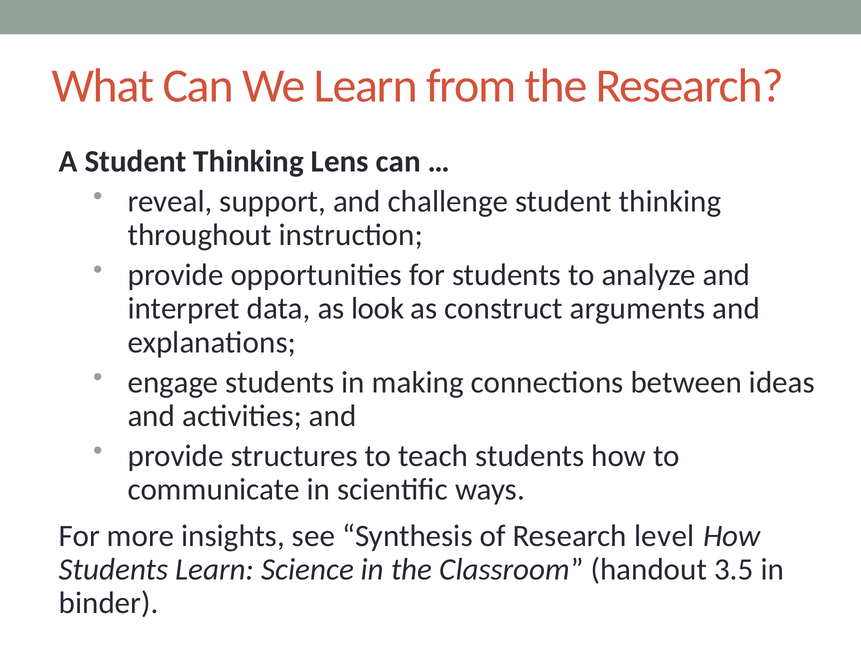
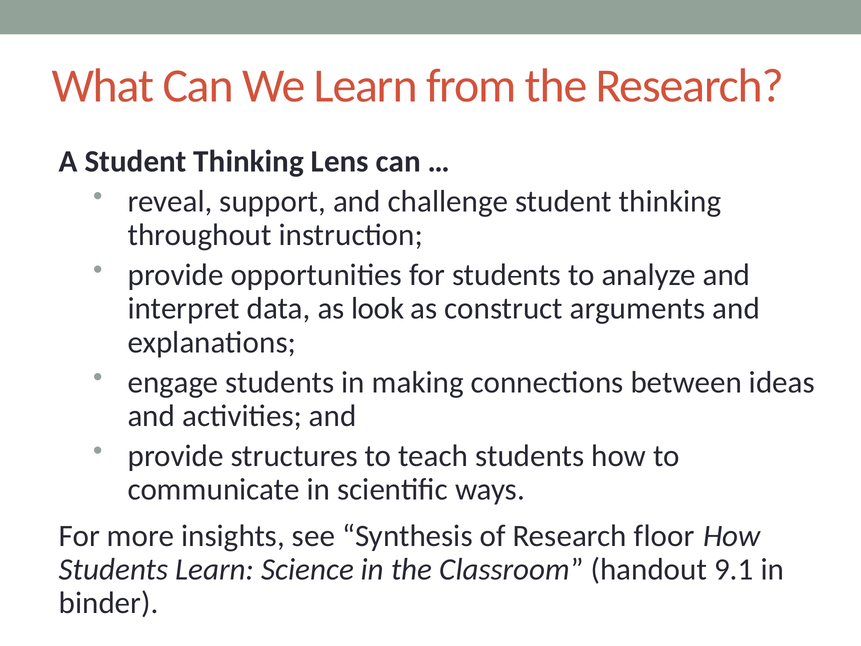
level: level -> floor
3.5: 3.5 -> 9.1
